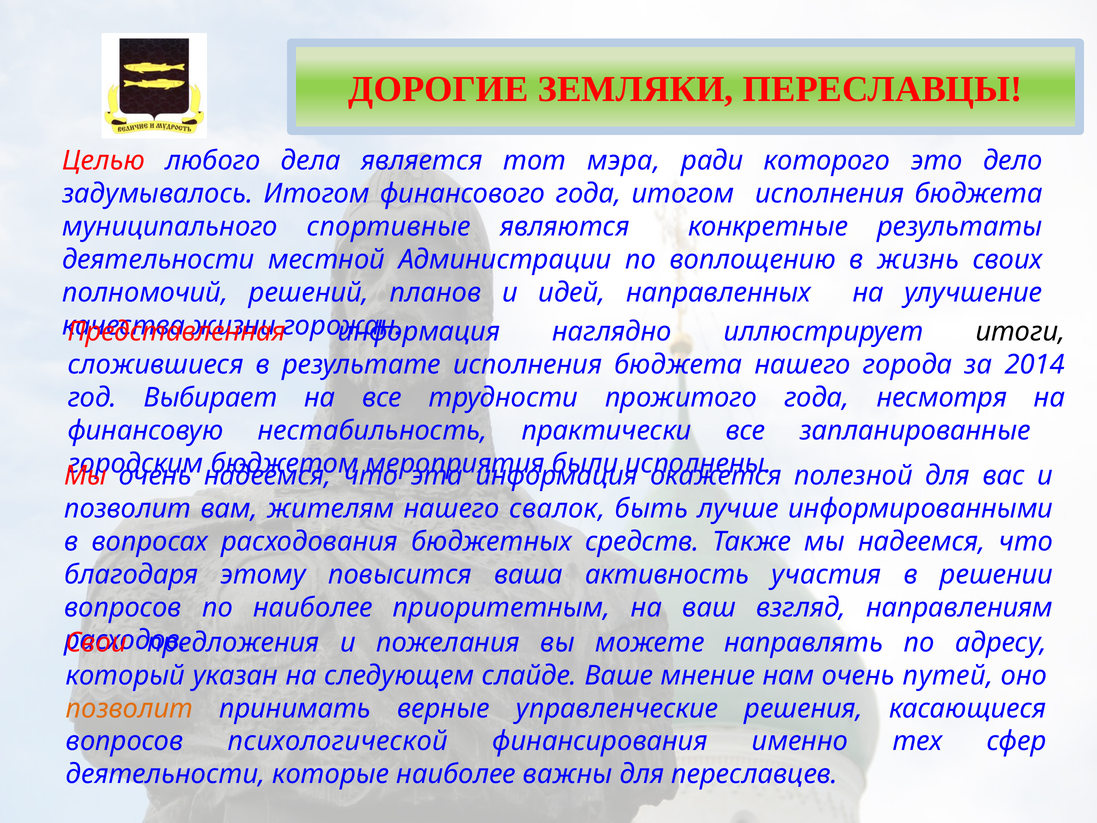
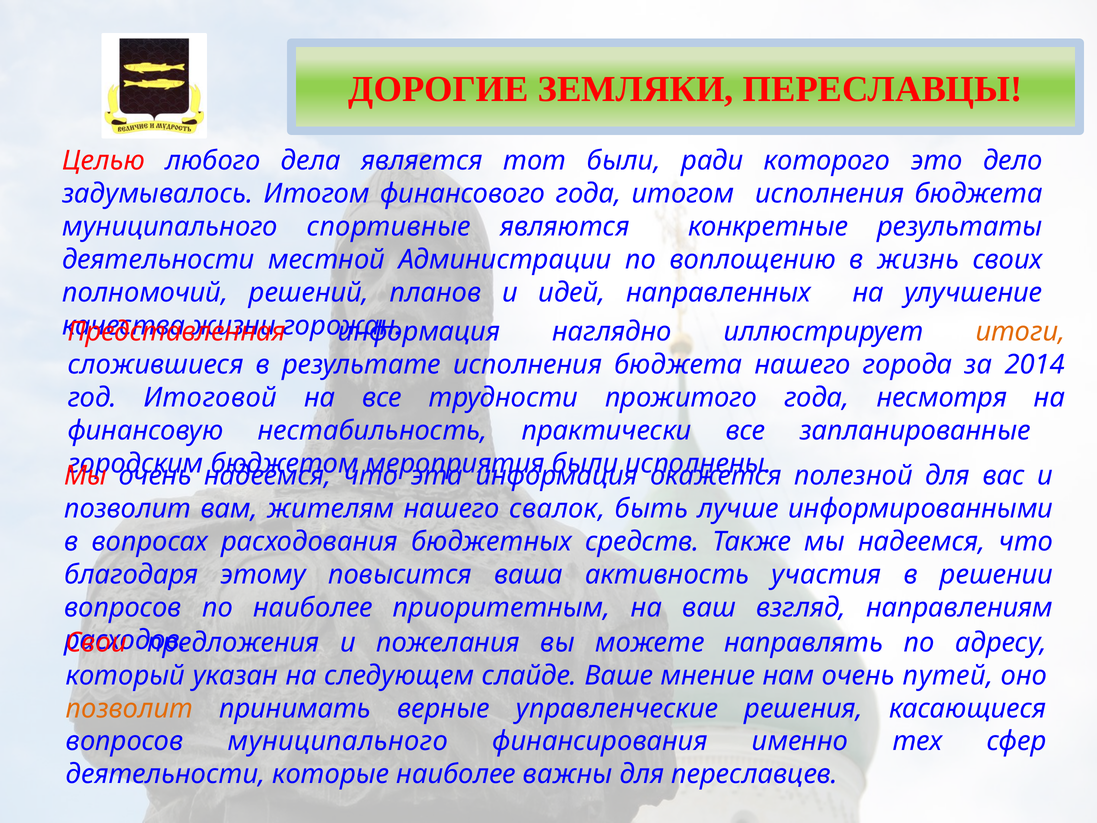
тот мэра: мэра -> были
итоги colour: black -> orange
Выбирает: Выбирает -> Итоговой
вопросов психологической: психологической -> муниципального
